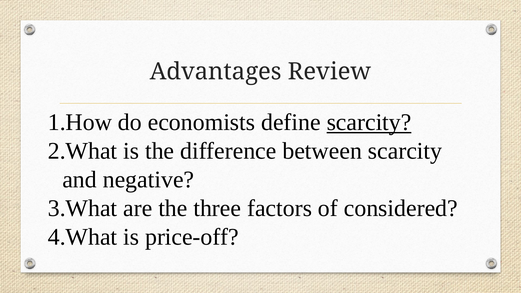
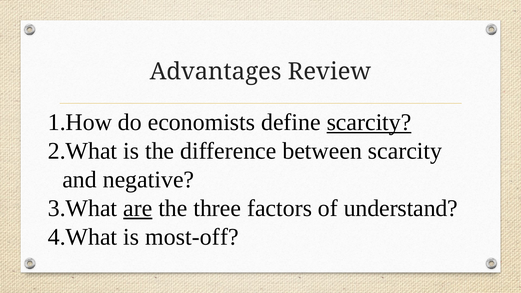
are underline: none -> present
considered: considered -> understand
price-off: price-off -> most-off
